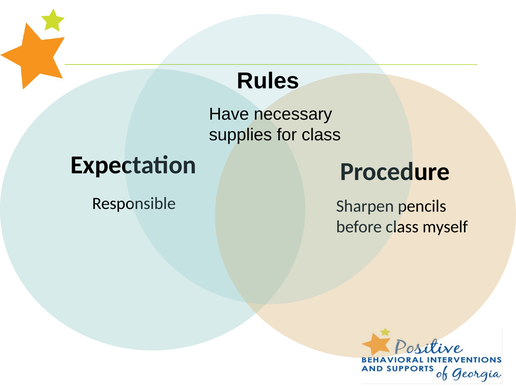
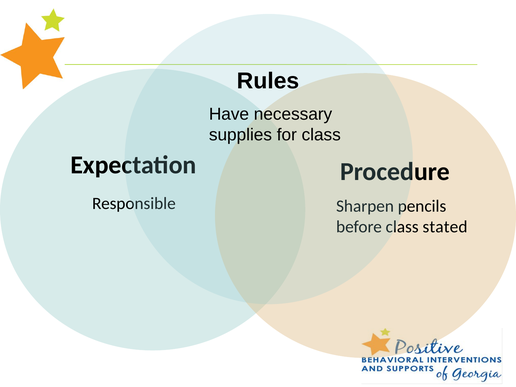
myself: myself -> stated
